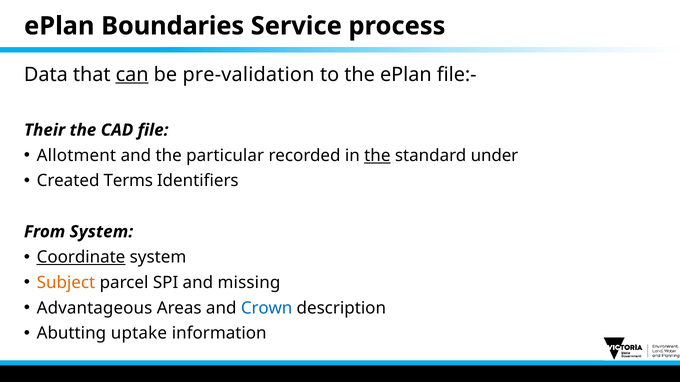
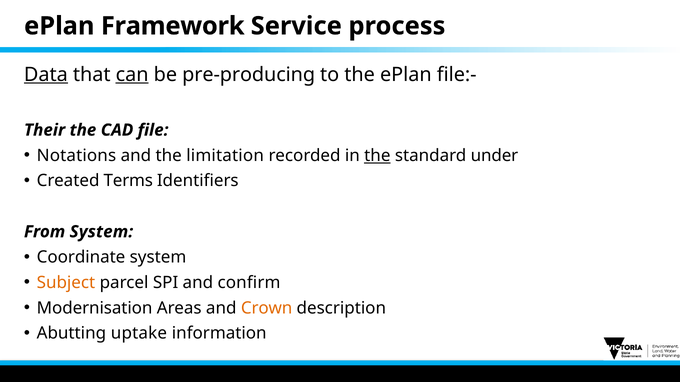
Boundaries: Boundaries -> Framework
Data underline: none -> present
pre-validation: pre-validation -> pre-producing
Allotment: Allotment -> Notations
particular: particular -> limitation
Coordinate underline: present -> none
missing: missing -> confirm
Advantageous: Advantageous -> Modernisation
Crown colour: blue -> orange
